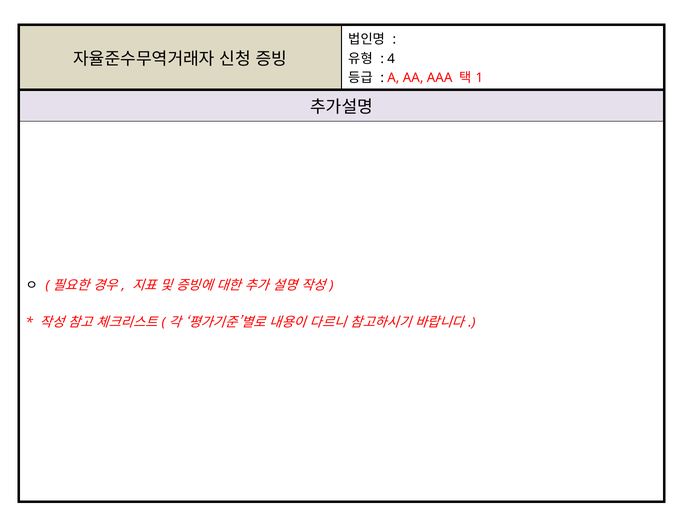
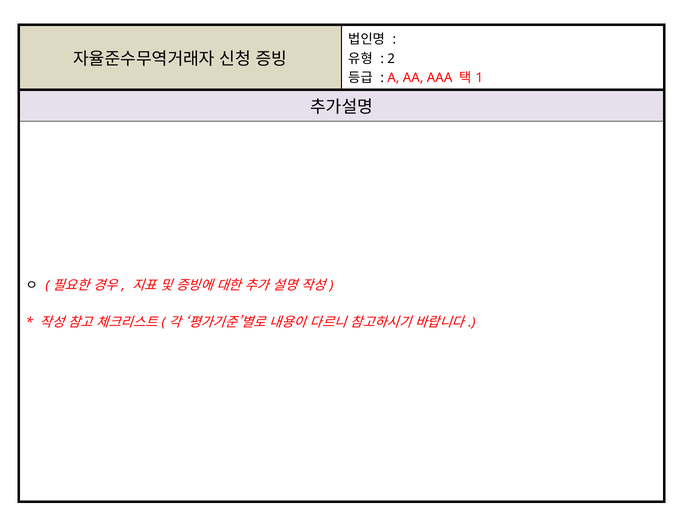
4: 4 -> 2
